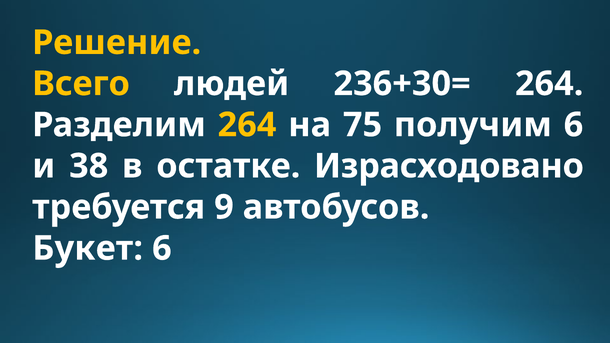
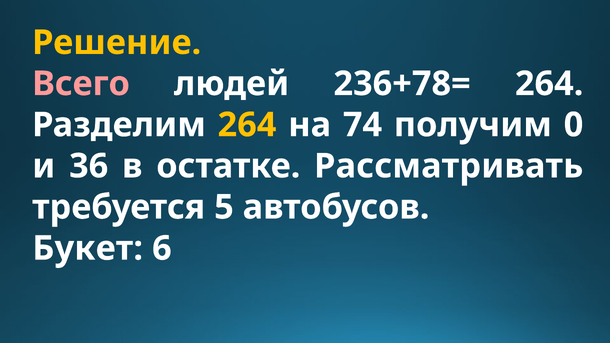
Всего colour: yellow -> pink
236+30=: 236+30= -> 236+78=
75: 75 -> 74
получим 6: 6 -> 0
38: 38 -> 36
Израсходовано: Израсходовано -> Рассматривать
9: 9 -> 5
